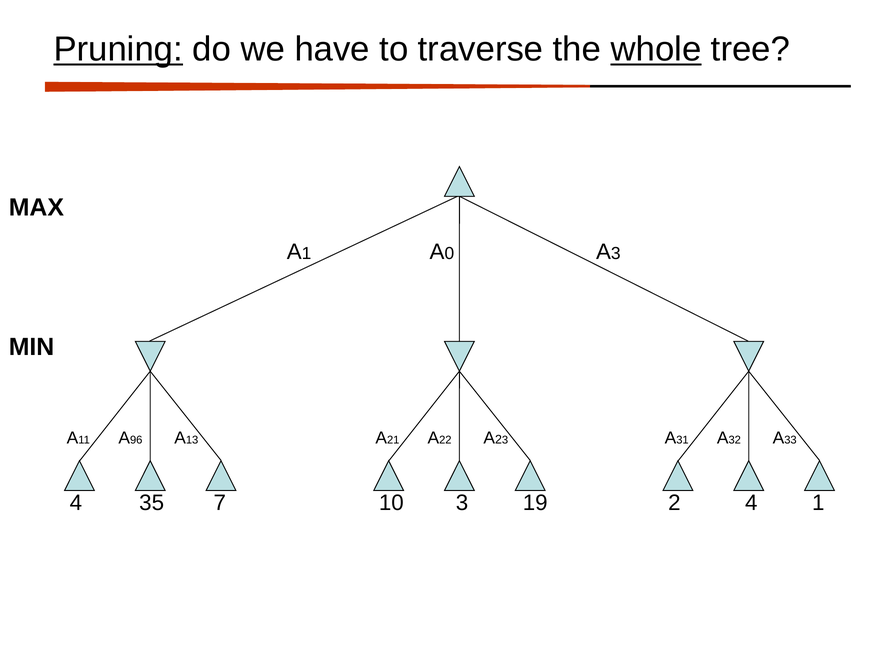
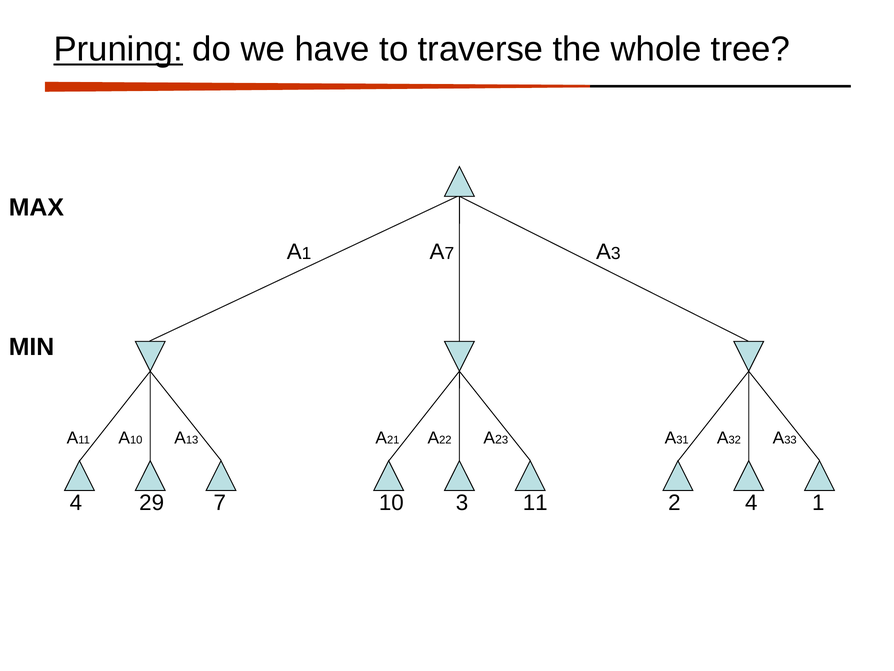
whole underline: present -> none
0 at (449, 253): 0 -> 7
96 at (136, 440): 96 -> 10
35: 35 -> 29
3 19: 19 -> 11
